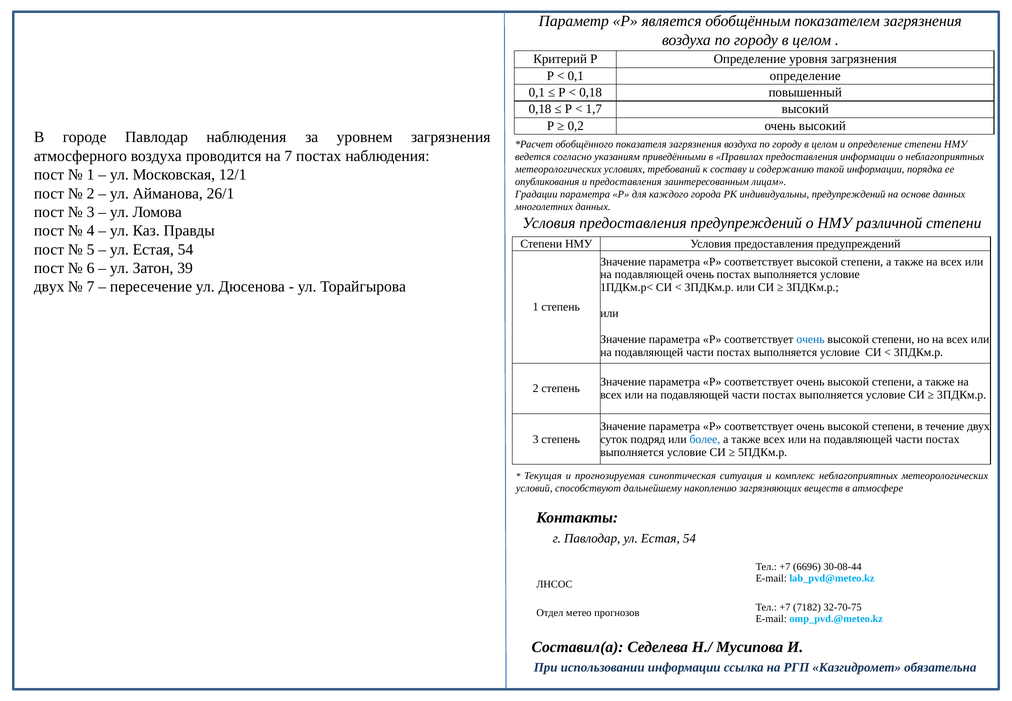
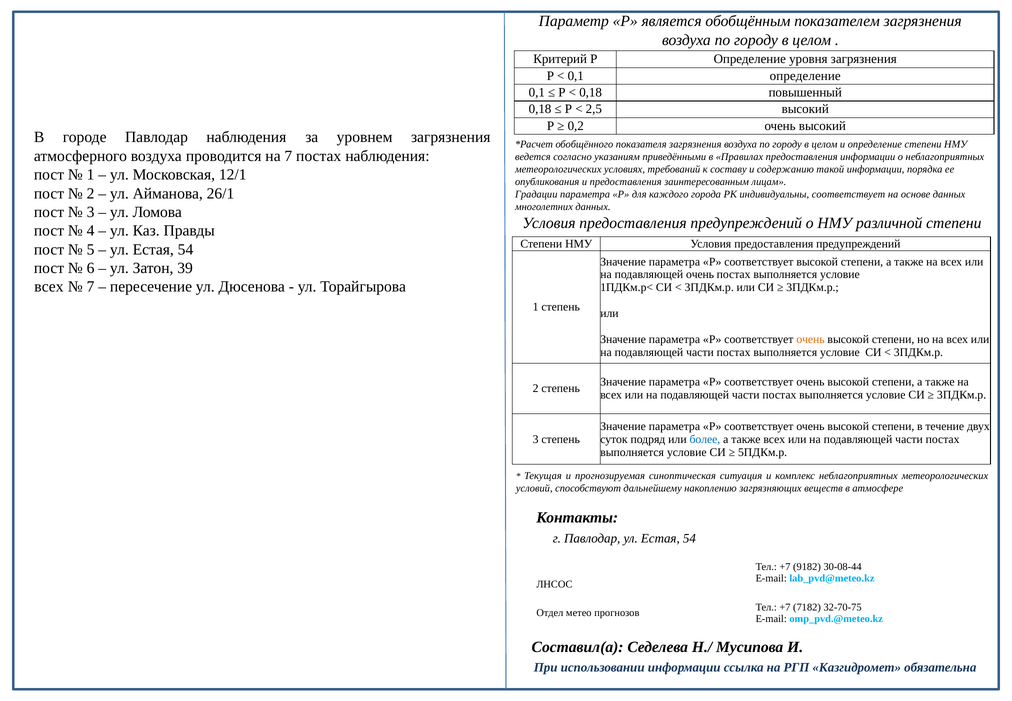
1,7: 1,7 -> 2,5
индивидуальны предупреждений: предупреждений -> соответствует
двух at (49, 287): двух -> всех
очень at (811, 339) colour: blue -> orange
6696: 6696 -> 9182
